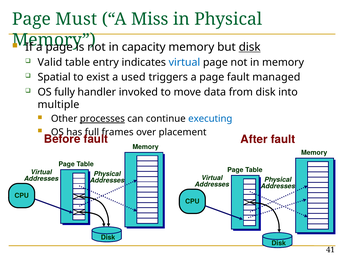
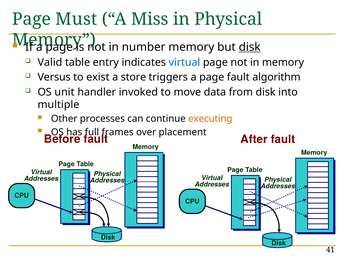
capacity: capacity -> number
Spatial: Spatial -> Versus
used: used -> store
managed: managed -> algorithm
fully: fully -> unit
processes underline: present -> none
executing colour: blue -> orange
